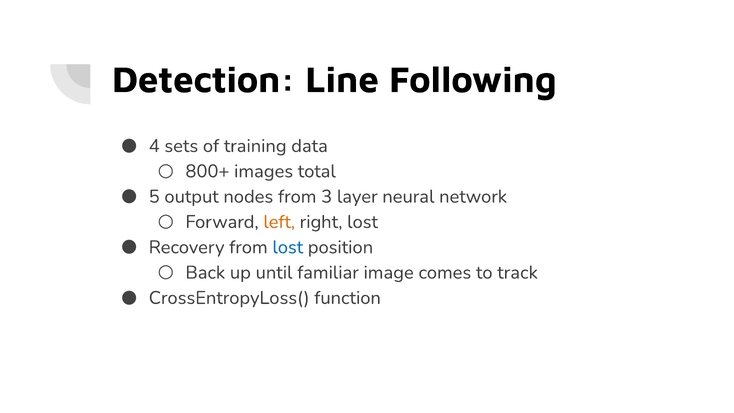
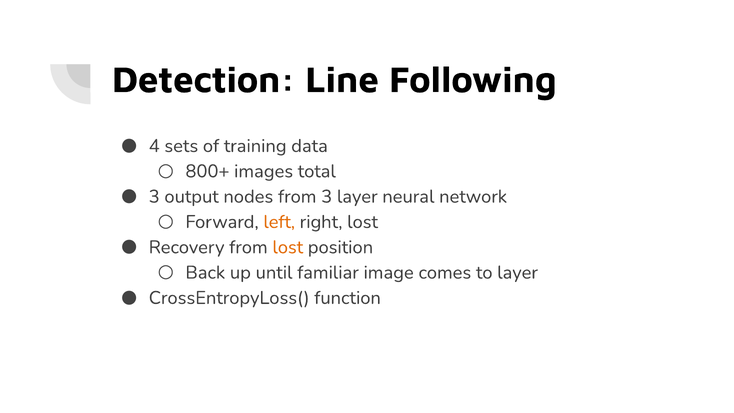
5 at (154, 197): 5 -> 3
lost at (288, 247) colour: blue -> orange
to track: track -> layer
